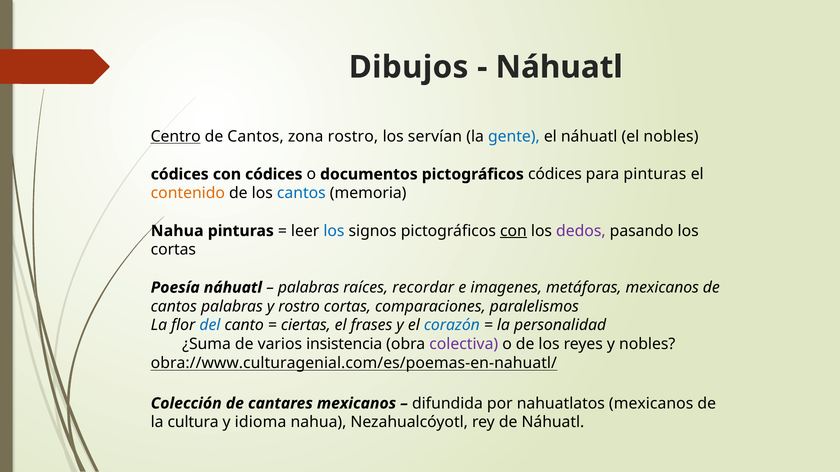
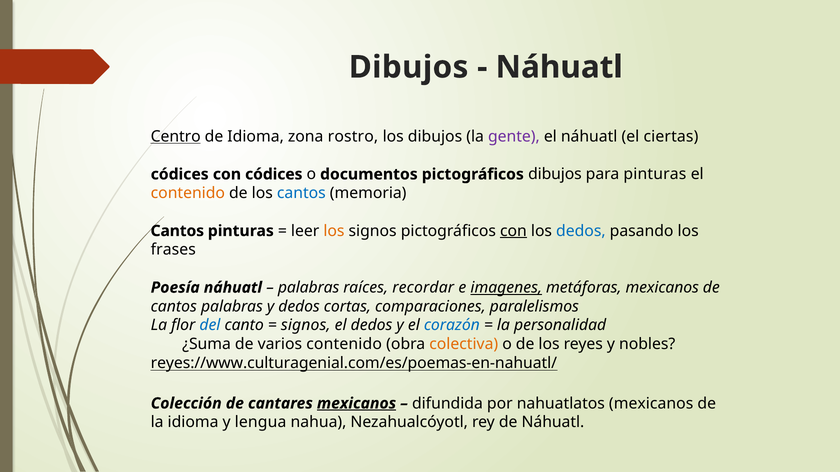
Cantos at (256, 137): Cantos -> Idioma
los servían: servían -> dibujos
gente colour: blue -> purple
el nobles: nobles -> ciertas
pictográficos códices: códices -> dibujos
Nahua at (177, 231): Nahua -> Cantos
los at (334, 231) colour: blue -> orange
dedos at (581, 231) colour: purple -> blue
cortas at (173, 250): cortas -> frases
imagenes underline: none -> present
y rostro: rostro -> dedos
ciertas at (306, 326): ciertas -> signos
el frases: frases -> dedos
varios insistencia: insistencia -> contenido
colectiva colour: purple -> orange
obra://www.culturagenial.com/es/poemas-en-nahuatl/: obra://www.culturagenial.com/es/poemas-en-nahuatl/ -> reyes://www.culturagenial.com/es/poemas-en-nahuatl/
mexicanos at (357, 404) underline: none -> present
la cultura: cultura -> idioma
idioma: idioma -> lengua
